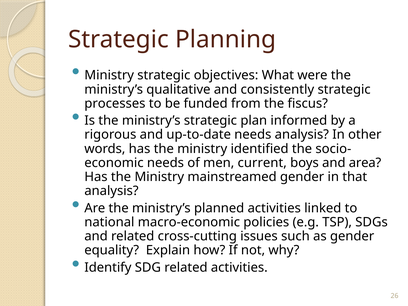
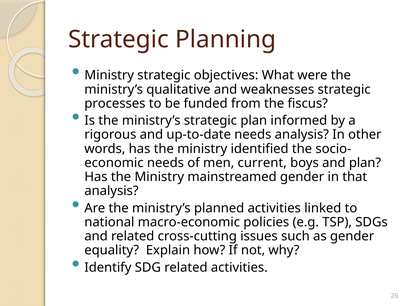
consistently: consistently -> weaknesses
and area: area -> plan
